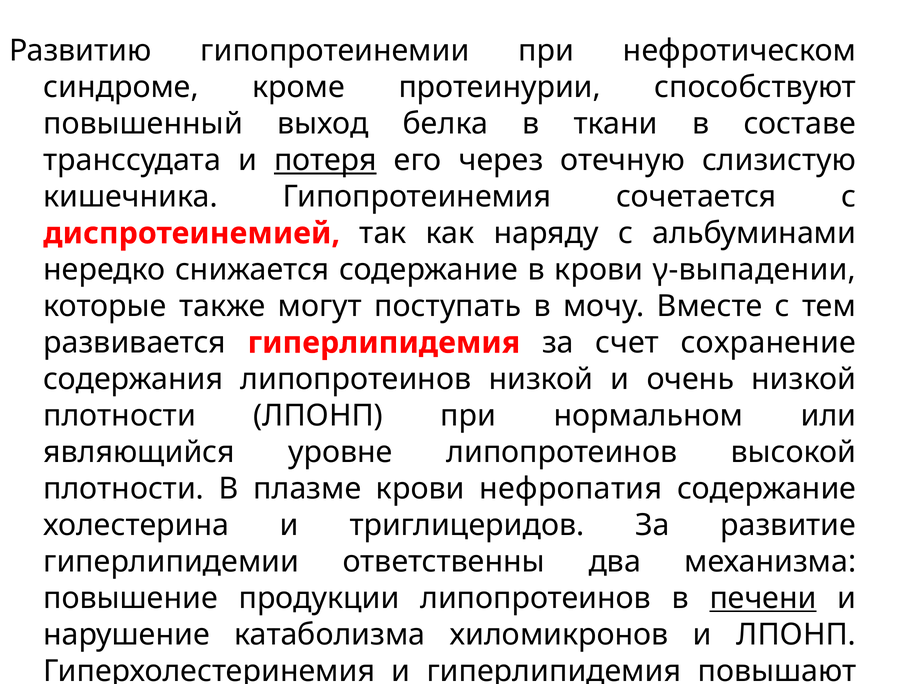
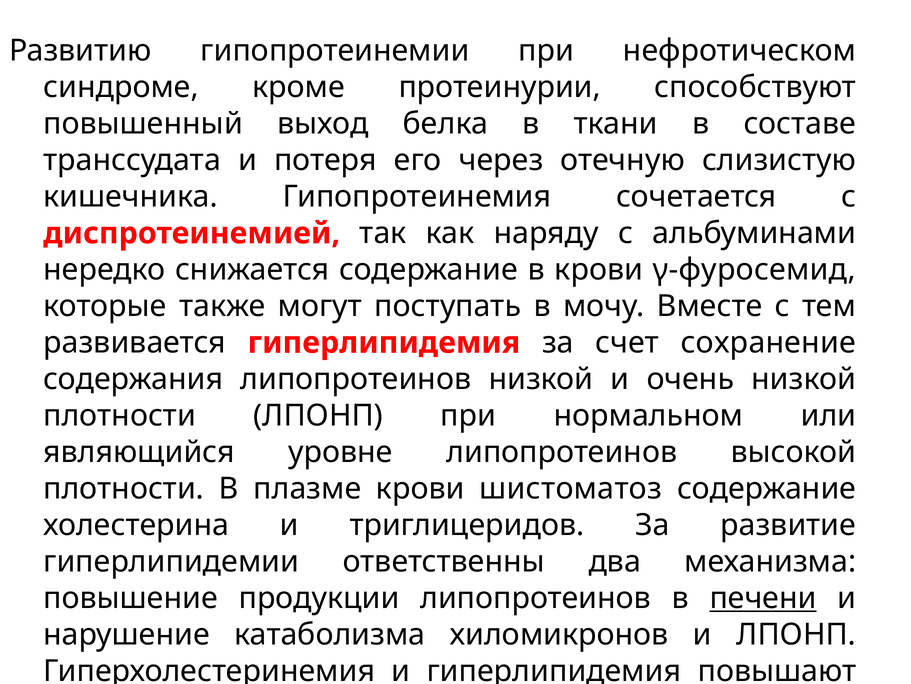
потеря underline: present -> none
γ-выпадении: γ-выпадении -> γ-фуросемид
нефропатия: нефропатия -> шистоматоз
